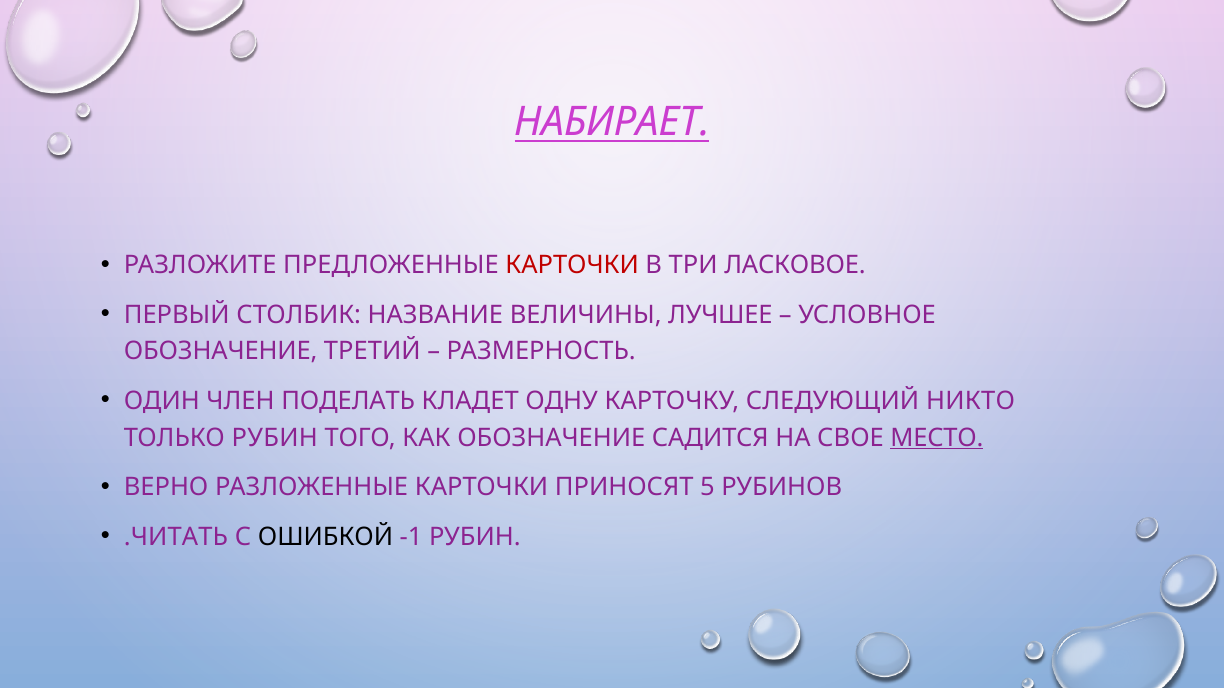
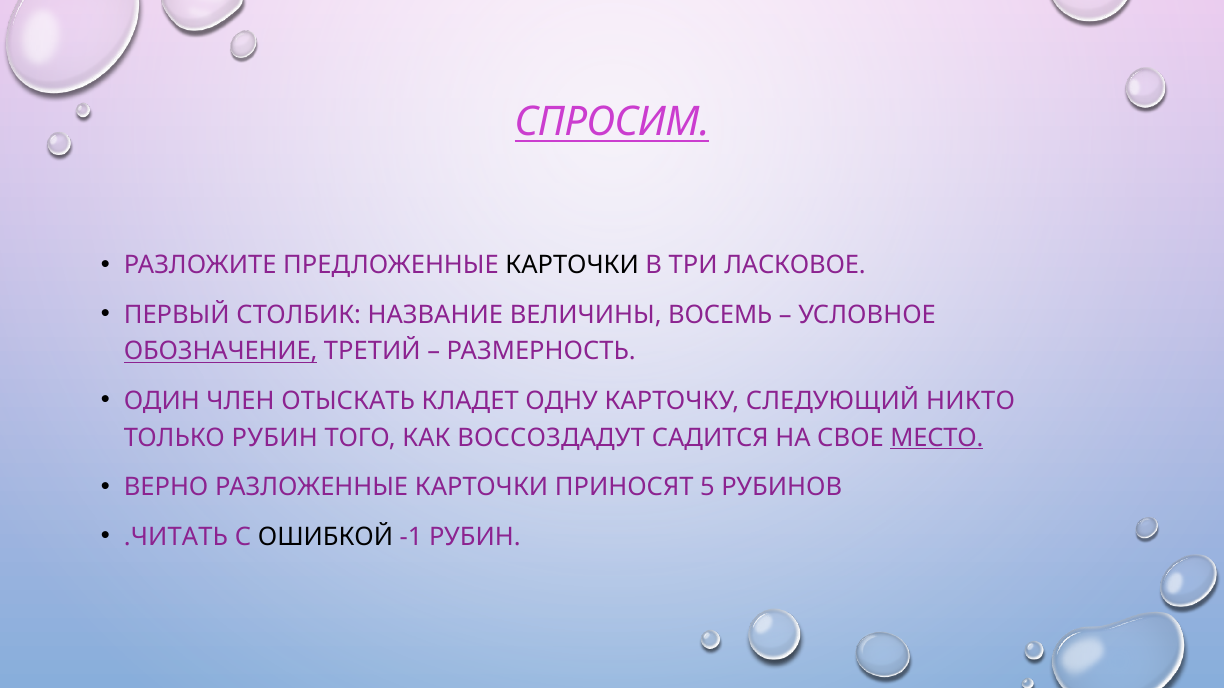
НАБИРАЕТ: НАБИРАЕТ -> СПРОСИМ
КАРТОЧКИ at (572, 265) colour: red -> black
ЛУЧШЕЕ: ЛУЧШЕЕ -> ВОСЕМЬ
ОБОЗНАЧЕНИЕ at (221, 352) underline: none -> present
ПОДЕЛАТЬ: ПОДЕЛАТЬ -> ОТЫСКАТЬ
КАК ОБОЗНАЧЕНИЕ: ОБОЗНАЧЕНИЕ -> ВОССОЗДАДУТ
